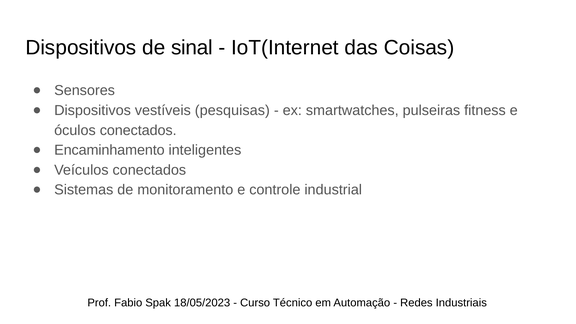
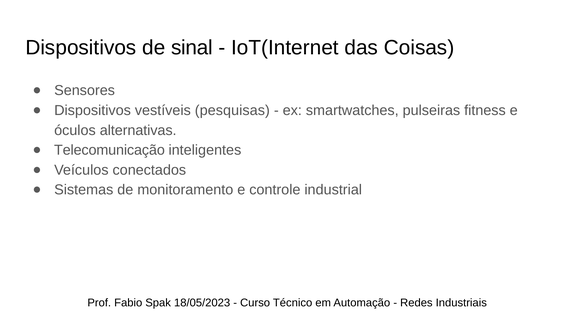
óculos conectados: conectados -> alternativas
Encaminhamento: Encaminhamento -> Telecomunicação
